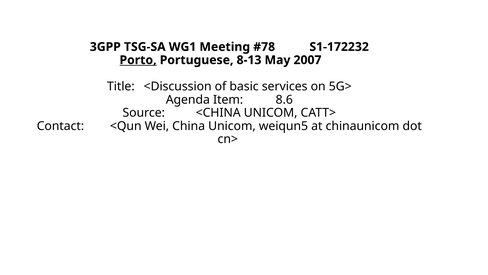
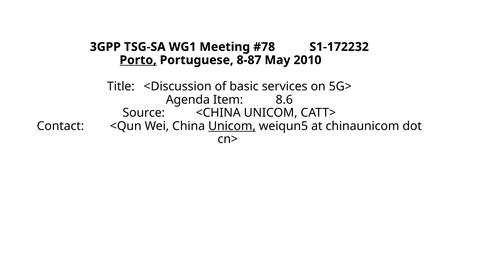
8-13: 8-13 -> 8-87
2007: 2007 -> 2010
Unicom at (232, 126) underline: none -> present
